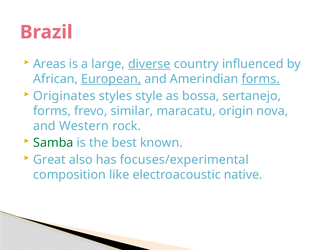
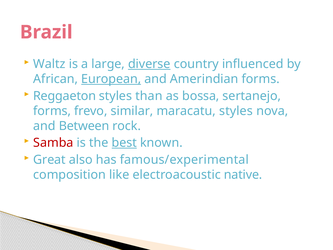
Areas: Areas -> Waltz
forms at (261, 79) underline: present -> none
Originates: Originates -> Reggaeton
style: style -> than
maracatu origin: origin -> styles
Western: Western -> Between
Samba colour: green -> red
best underline: none -> present
focuses/experimental: focuses/experimental -> famous/experimental
